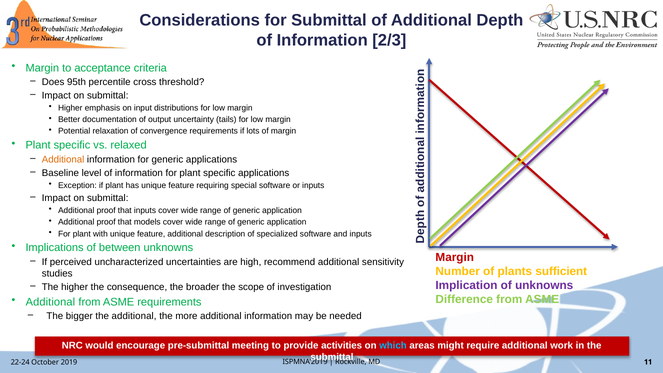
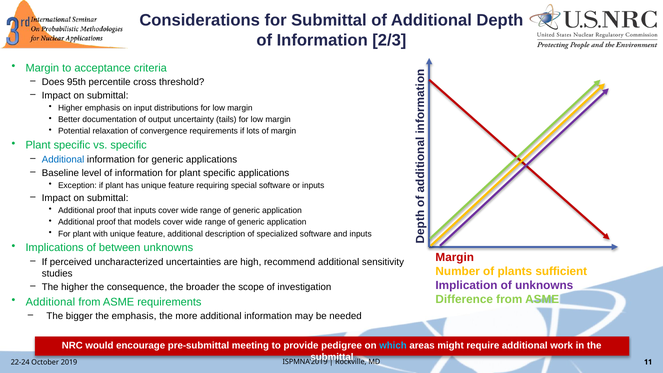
vs relaxed: relaxed -> specific
Additional at (63, 160) colour: orange -> blue
the additional: additional -> emphasis
activities: activities -> pedigree
